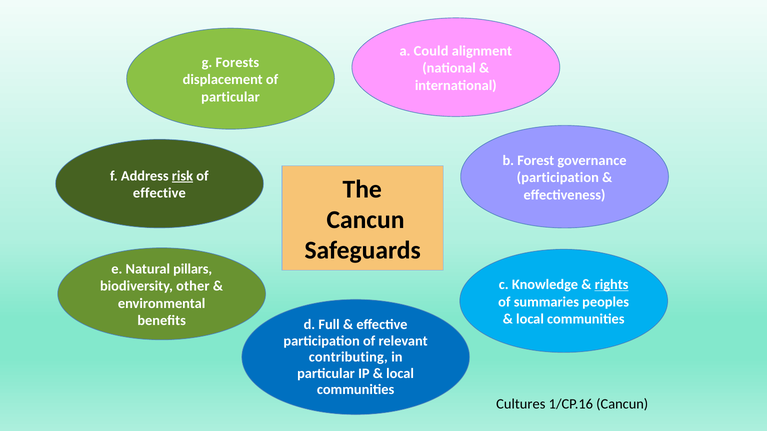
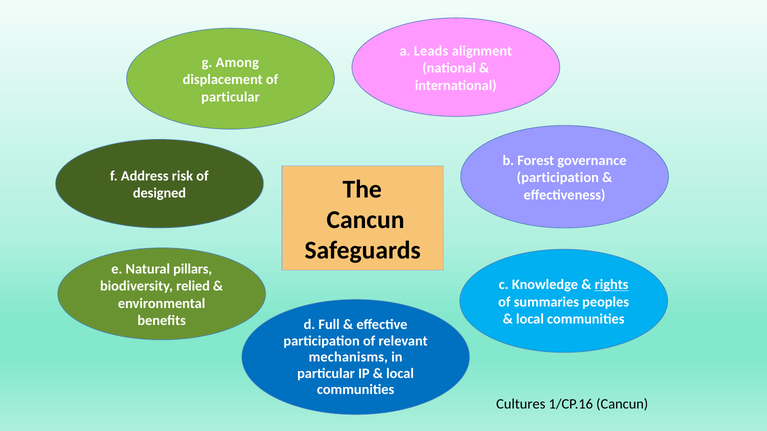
Could: Could -> Leads
Forests: Forests -> Among
risk underline: present -> none
effective at (159, 193): effective -> designed
other: other -> relied
contributing: contributing -> mechanisms
